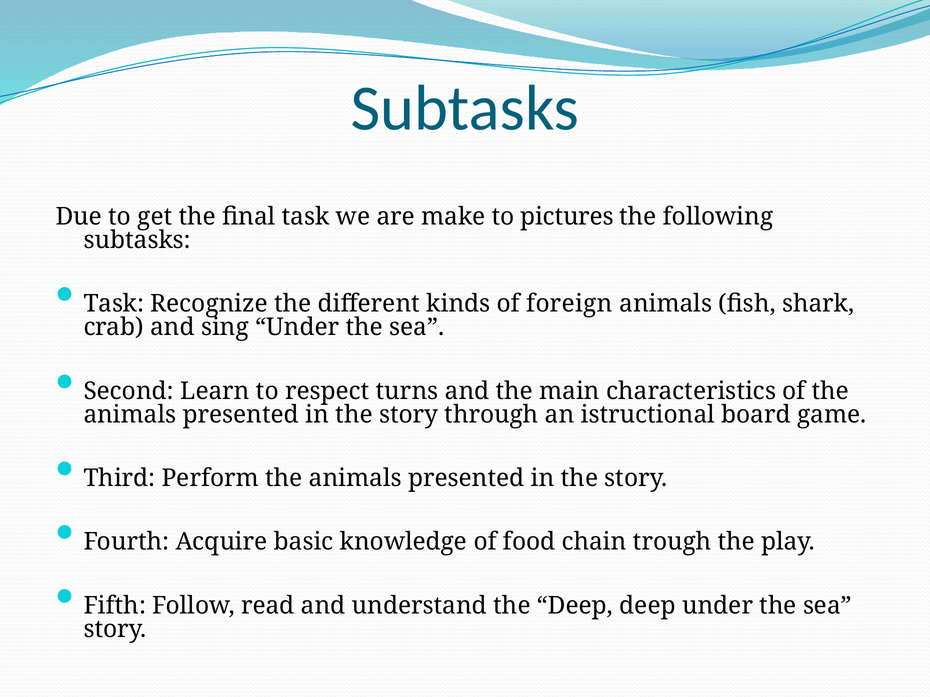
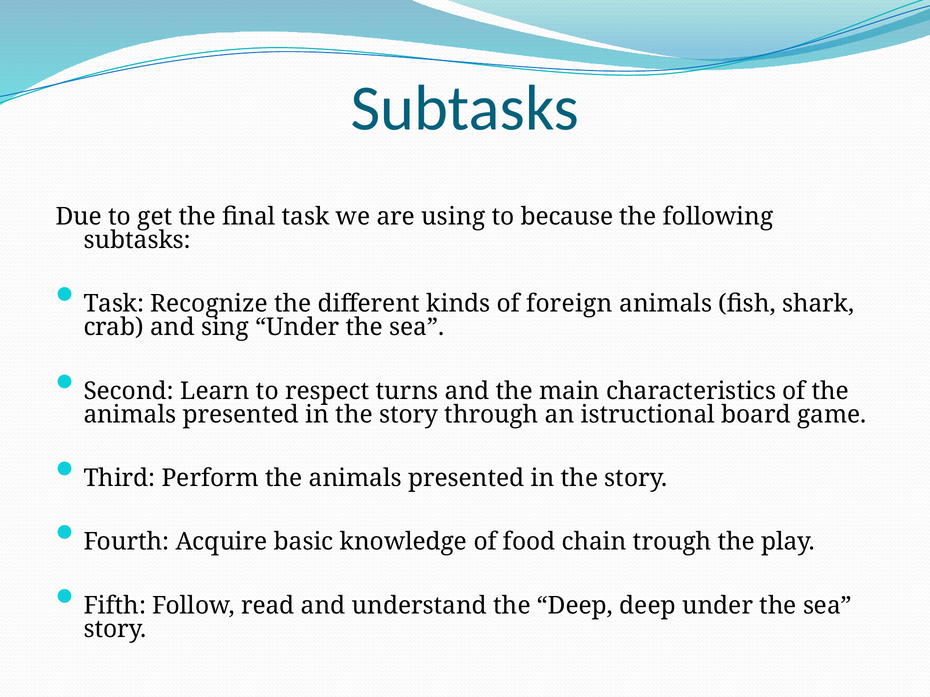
make: make -> using
pictures: pictures -> because
